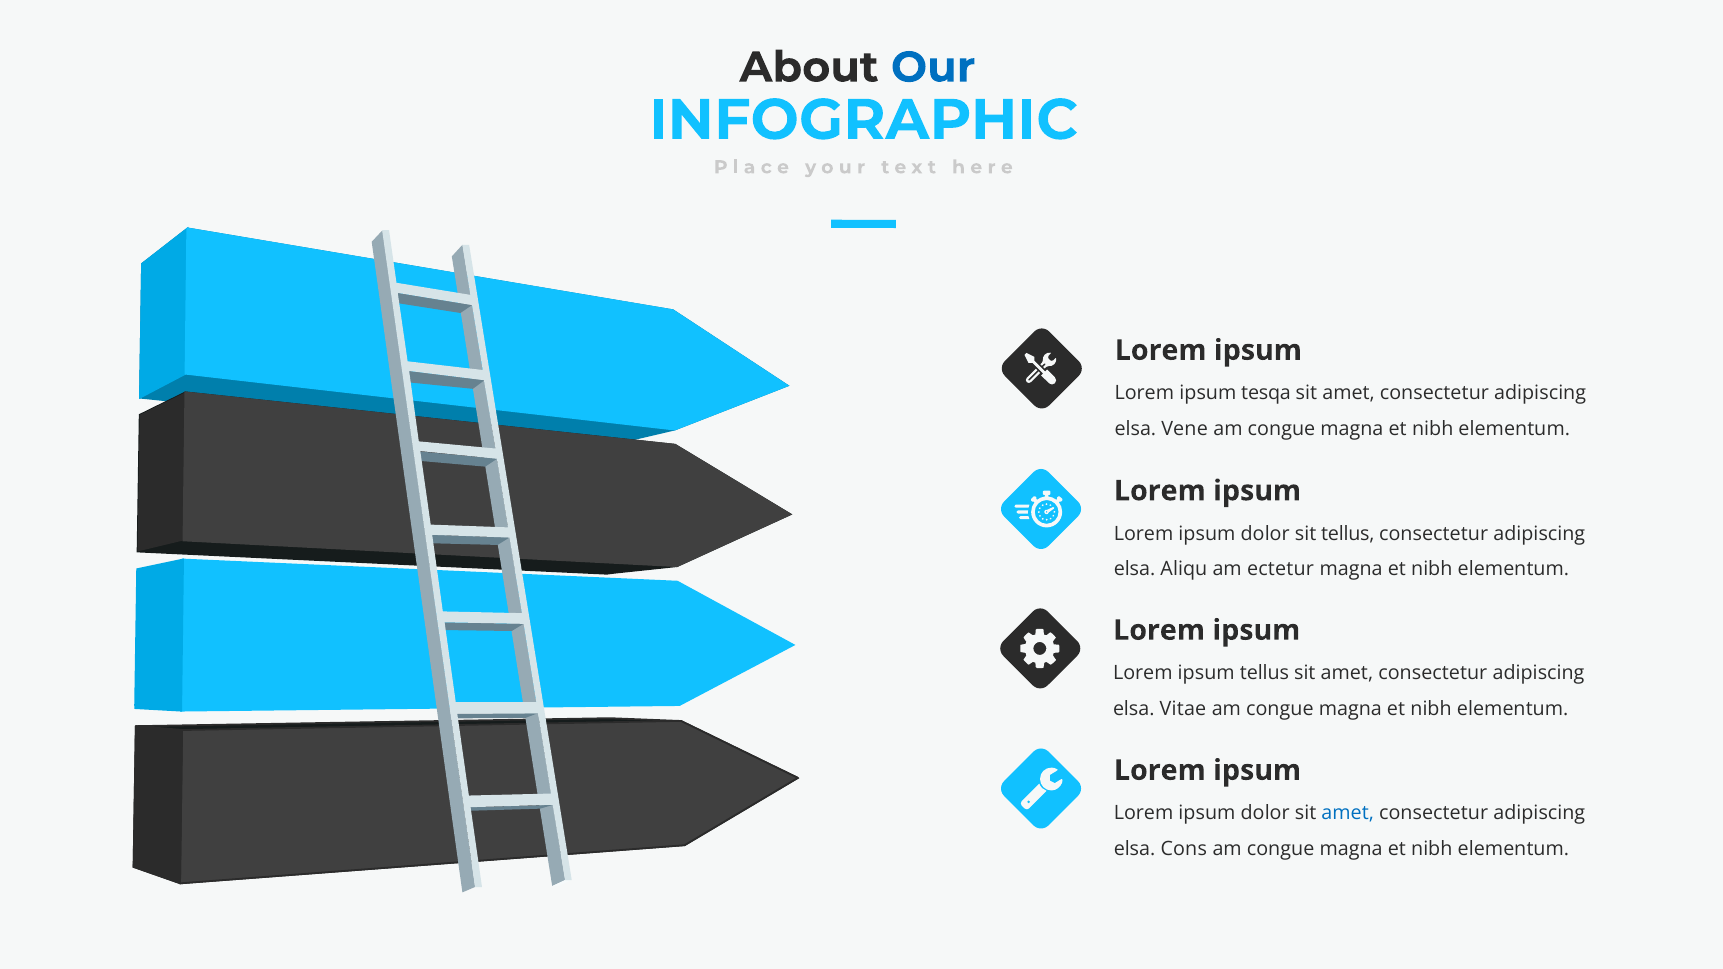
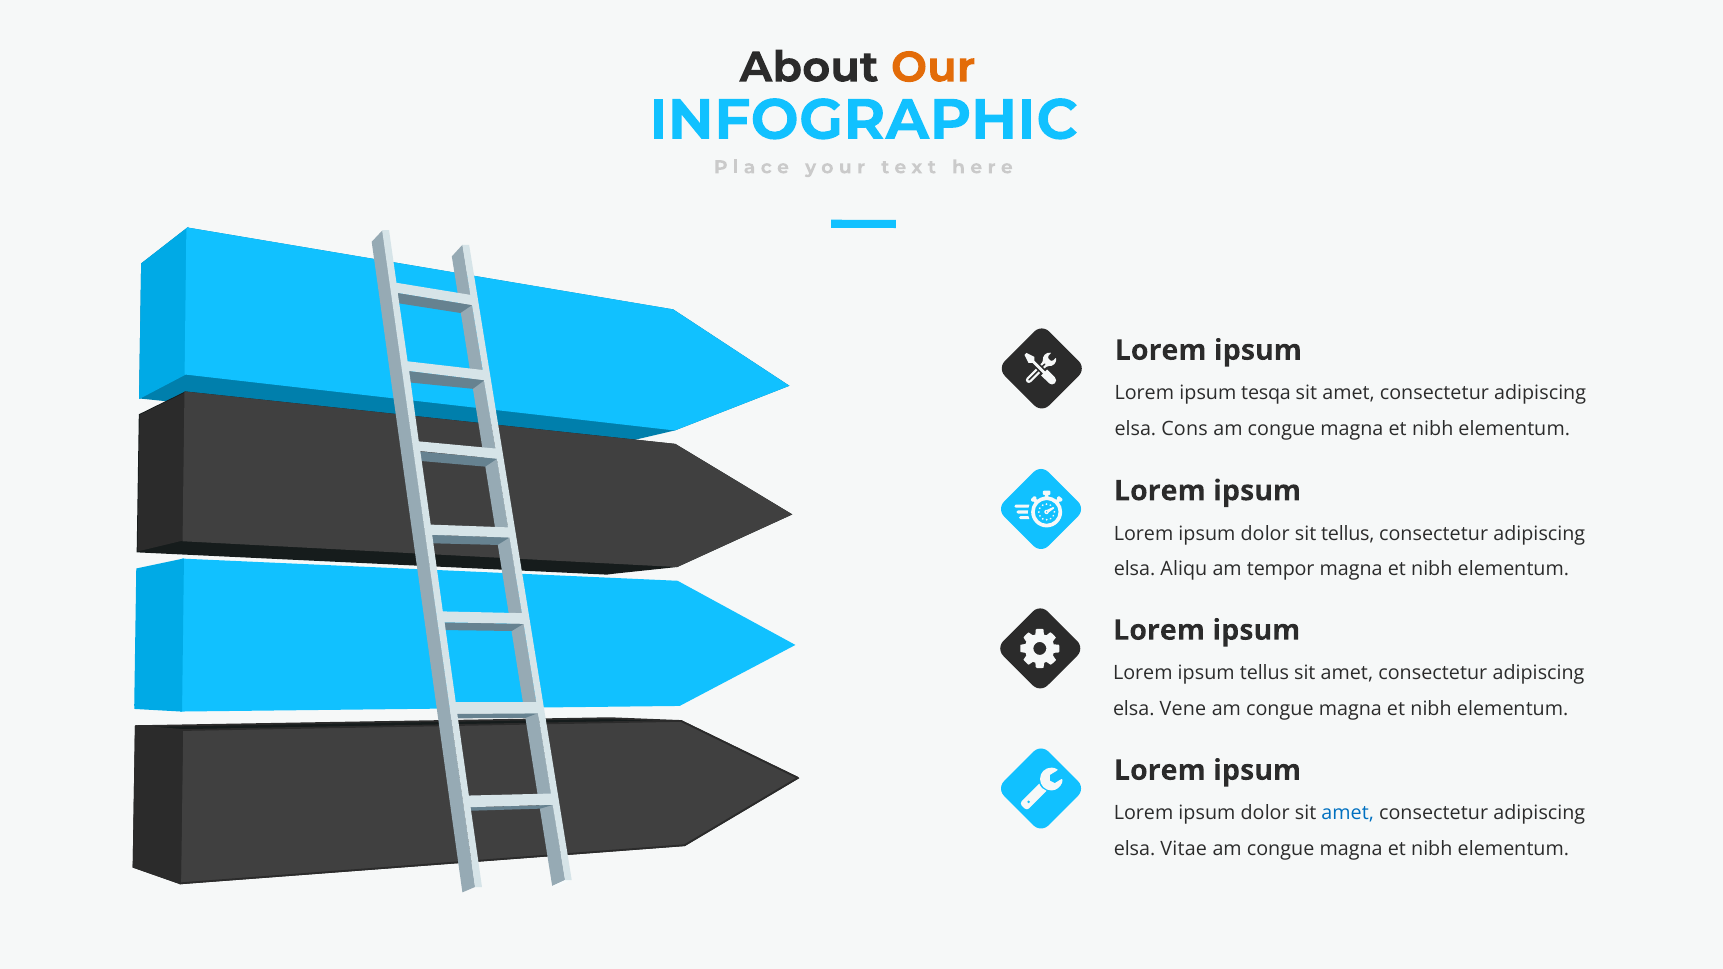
Our colour: blue -> orange
Vene: Vene -> Cons
ectetur: ectetur -> tempor
Vitae: Vitae -> Vene
Cons: Cons -> Vitae
